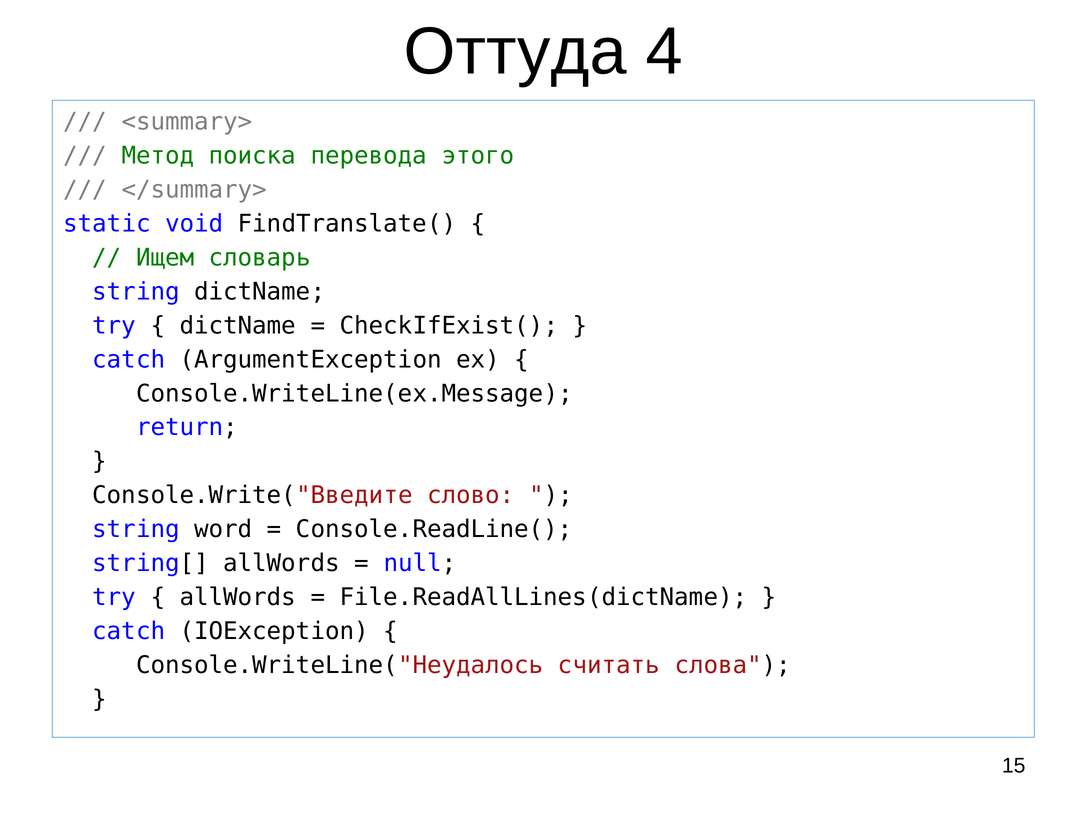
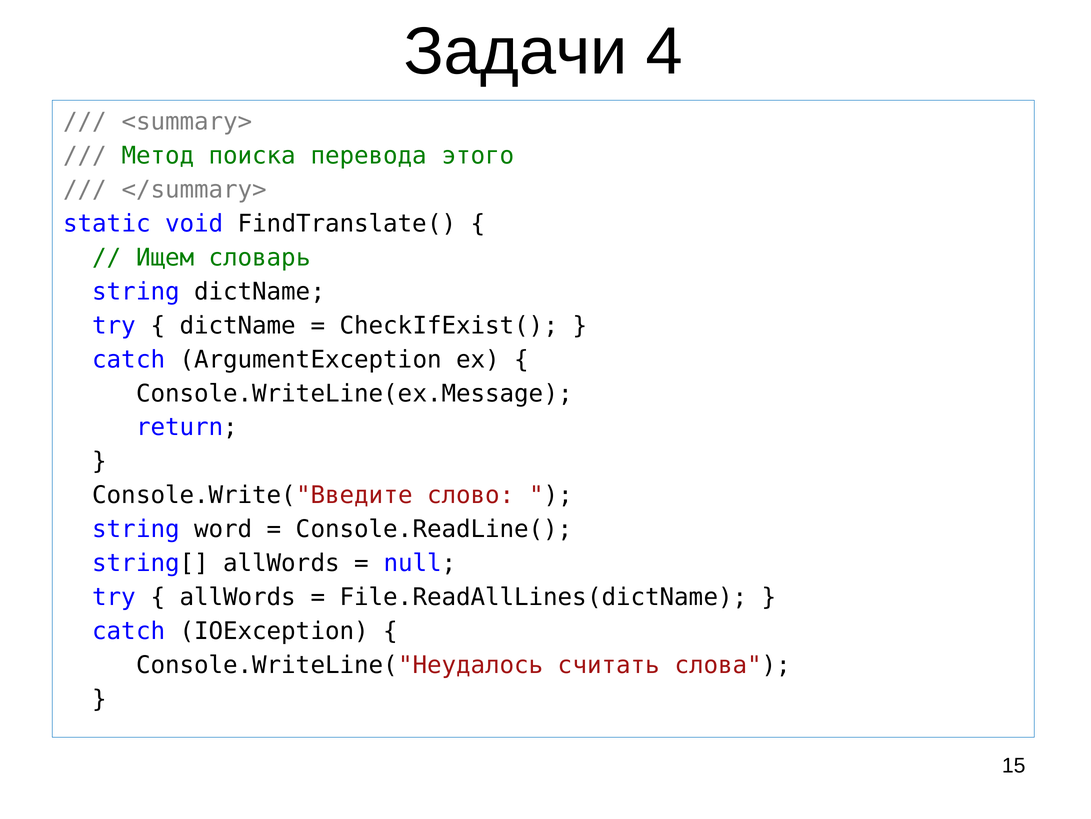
Оттуда: Оттуда -> Задачи
